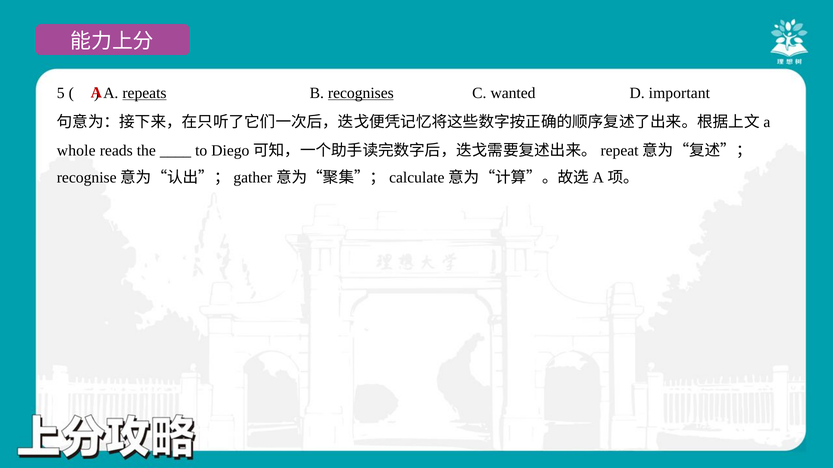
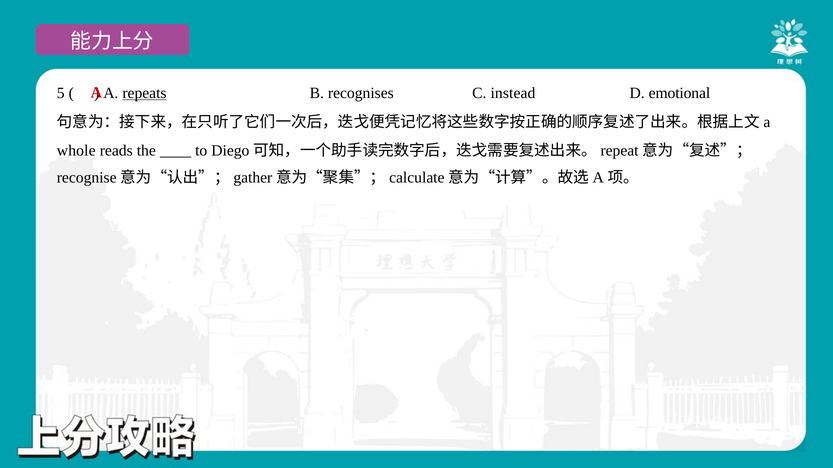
recognises underline: present -> none
wanted: wanted -> instead
important: important -> emotional
